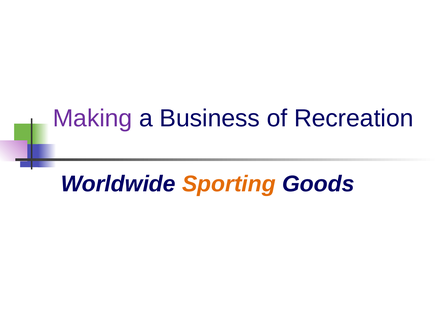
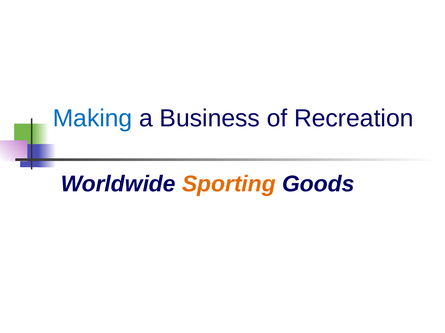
Making colour: purple -> blue
